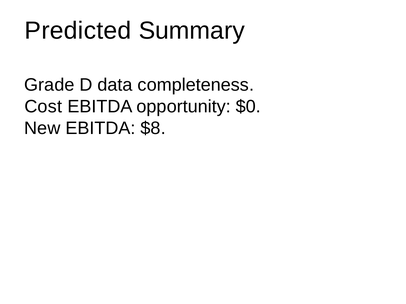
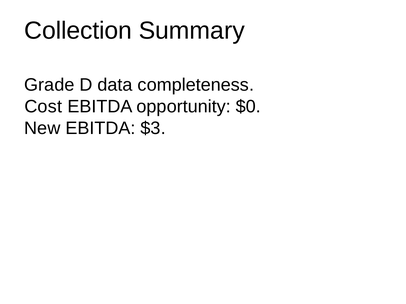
Predicted: Predicted -> Collection
$8: $8 -> $3
